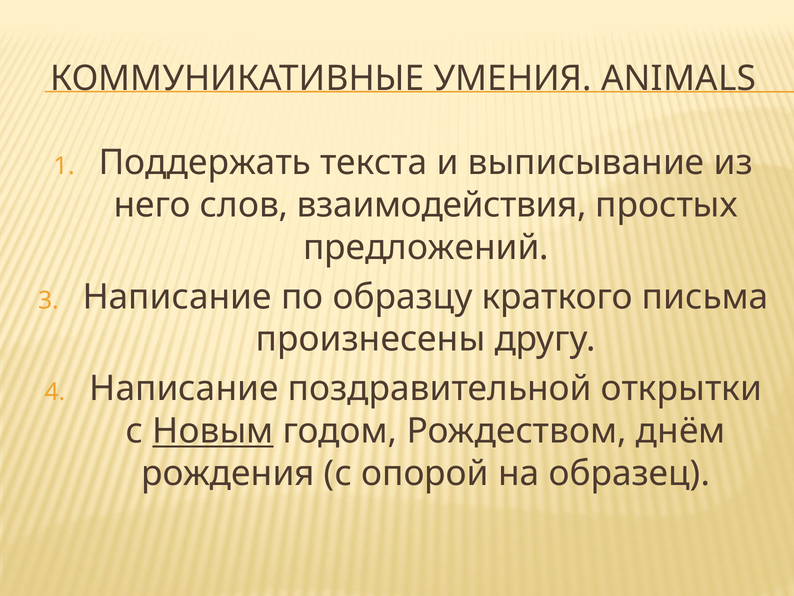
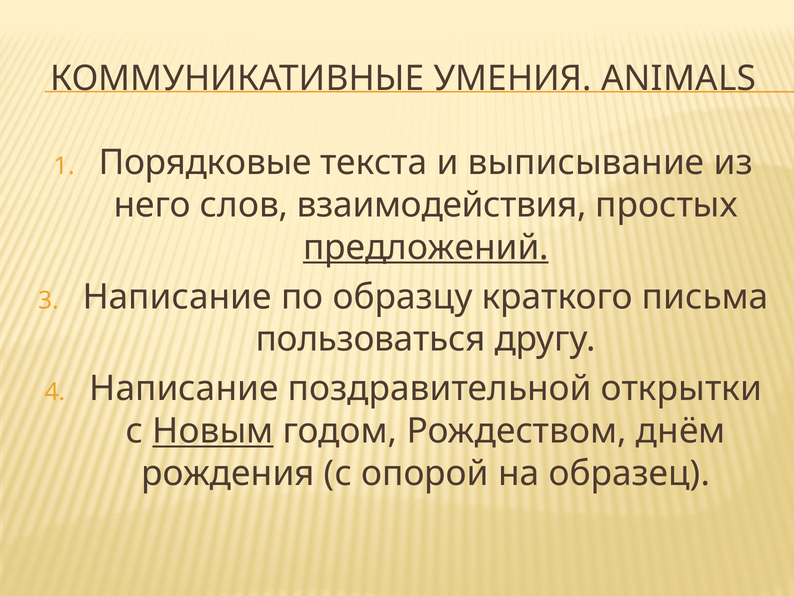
Поддержать: Поддержать -> Порядковые
предложений underline: none -> present
произнесены: произнесены -> пользоваться
